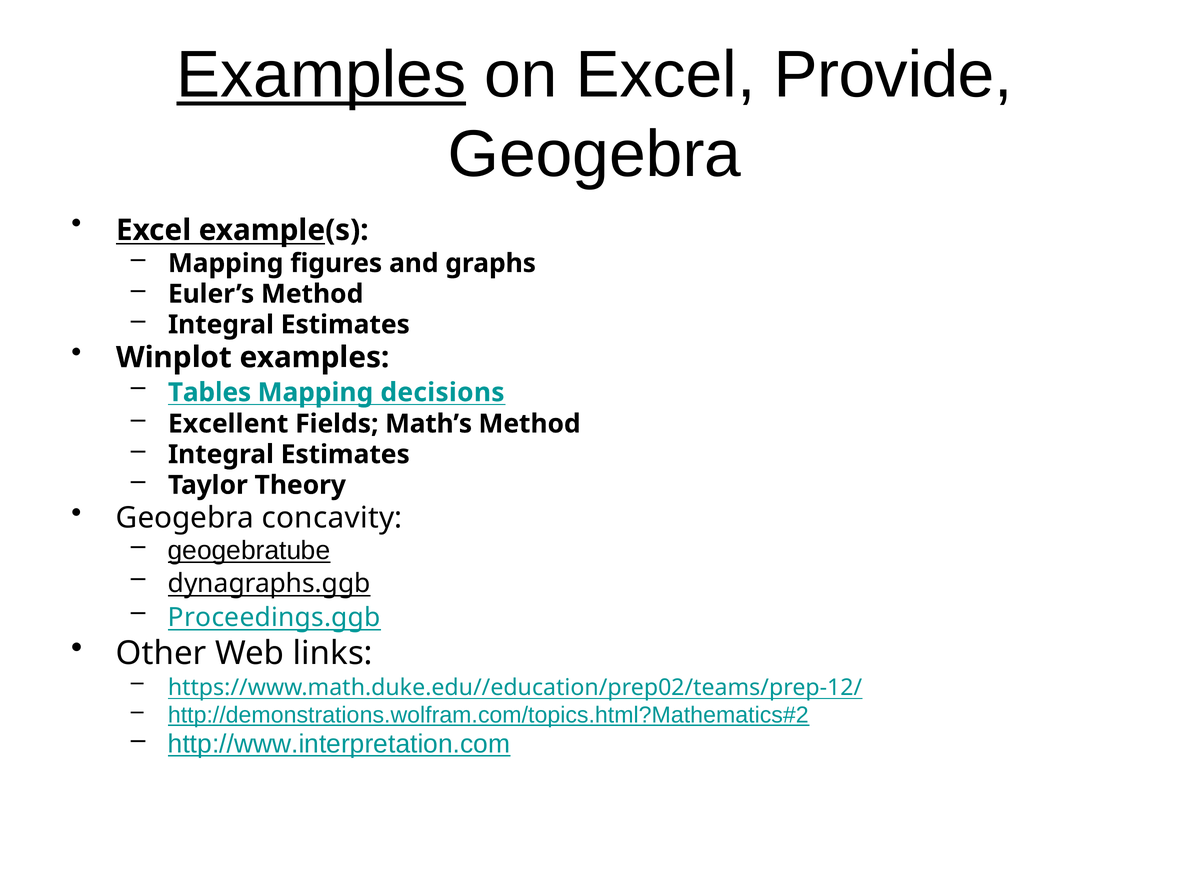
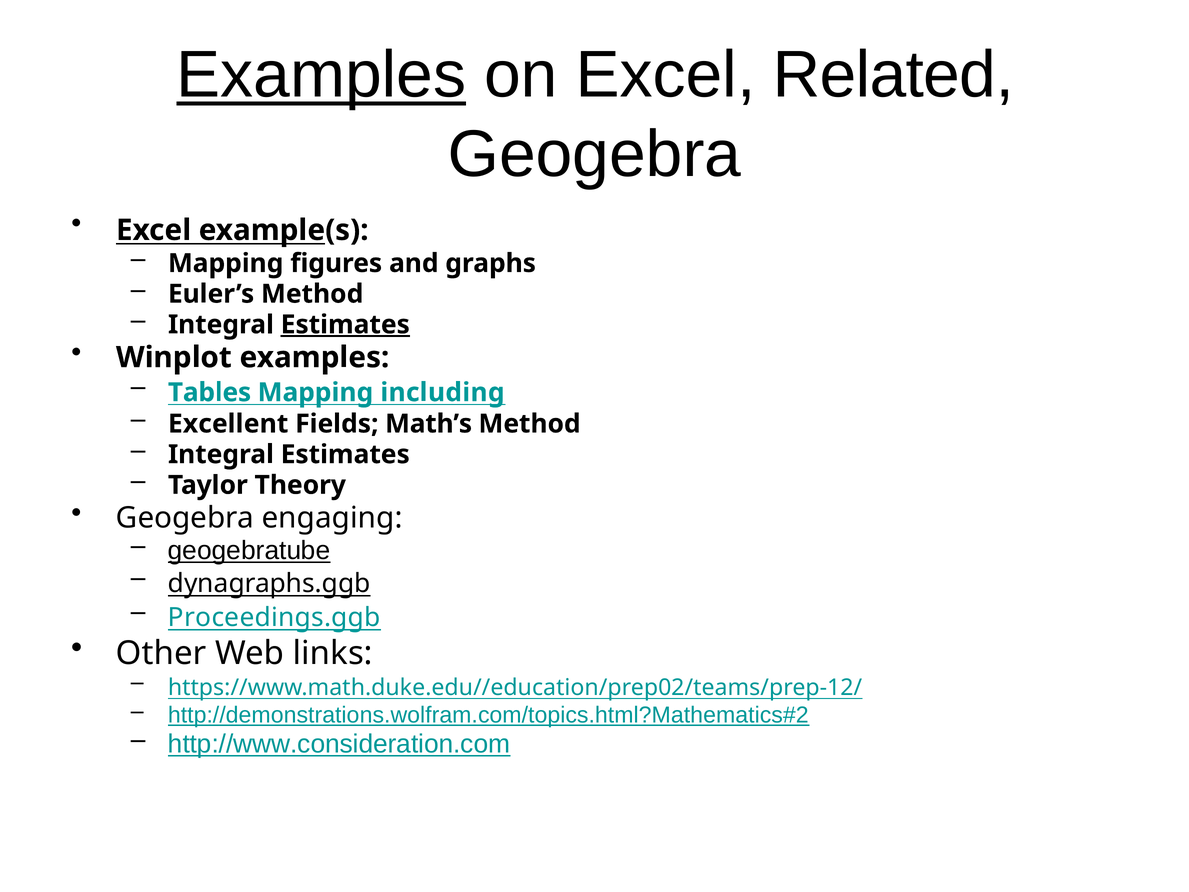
Provide: Provide -> Related
Estimates at (345, 325) underline: none -> present
decisions: decisions -> including
concavity: concavity -> engaging
http://www.interpretation.com: http://www.interpretation.com -> http://www.consideration.com
